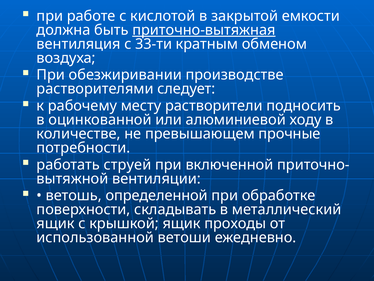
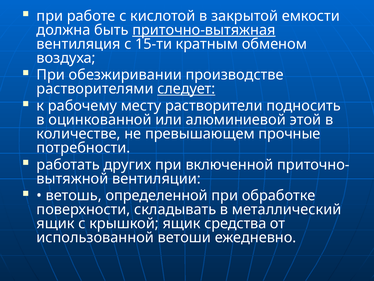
33-ти: 33-ти -> 15-ти
следует underline: none -> present
ходу: ходу -> этой
струей: струей -> других
проходы: проходы -> средства
